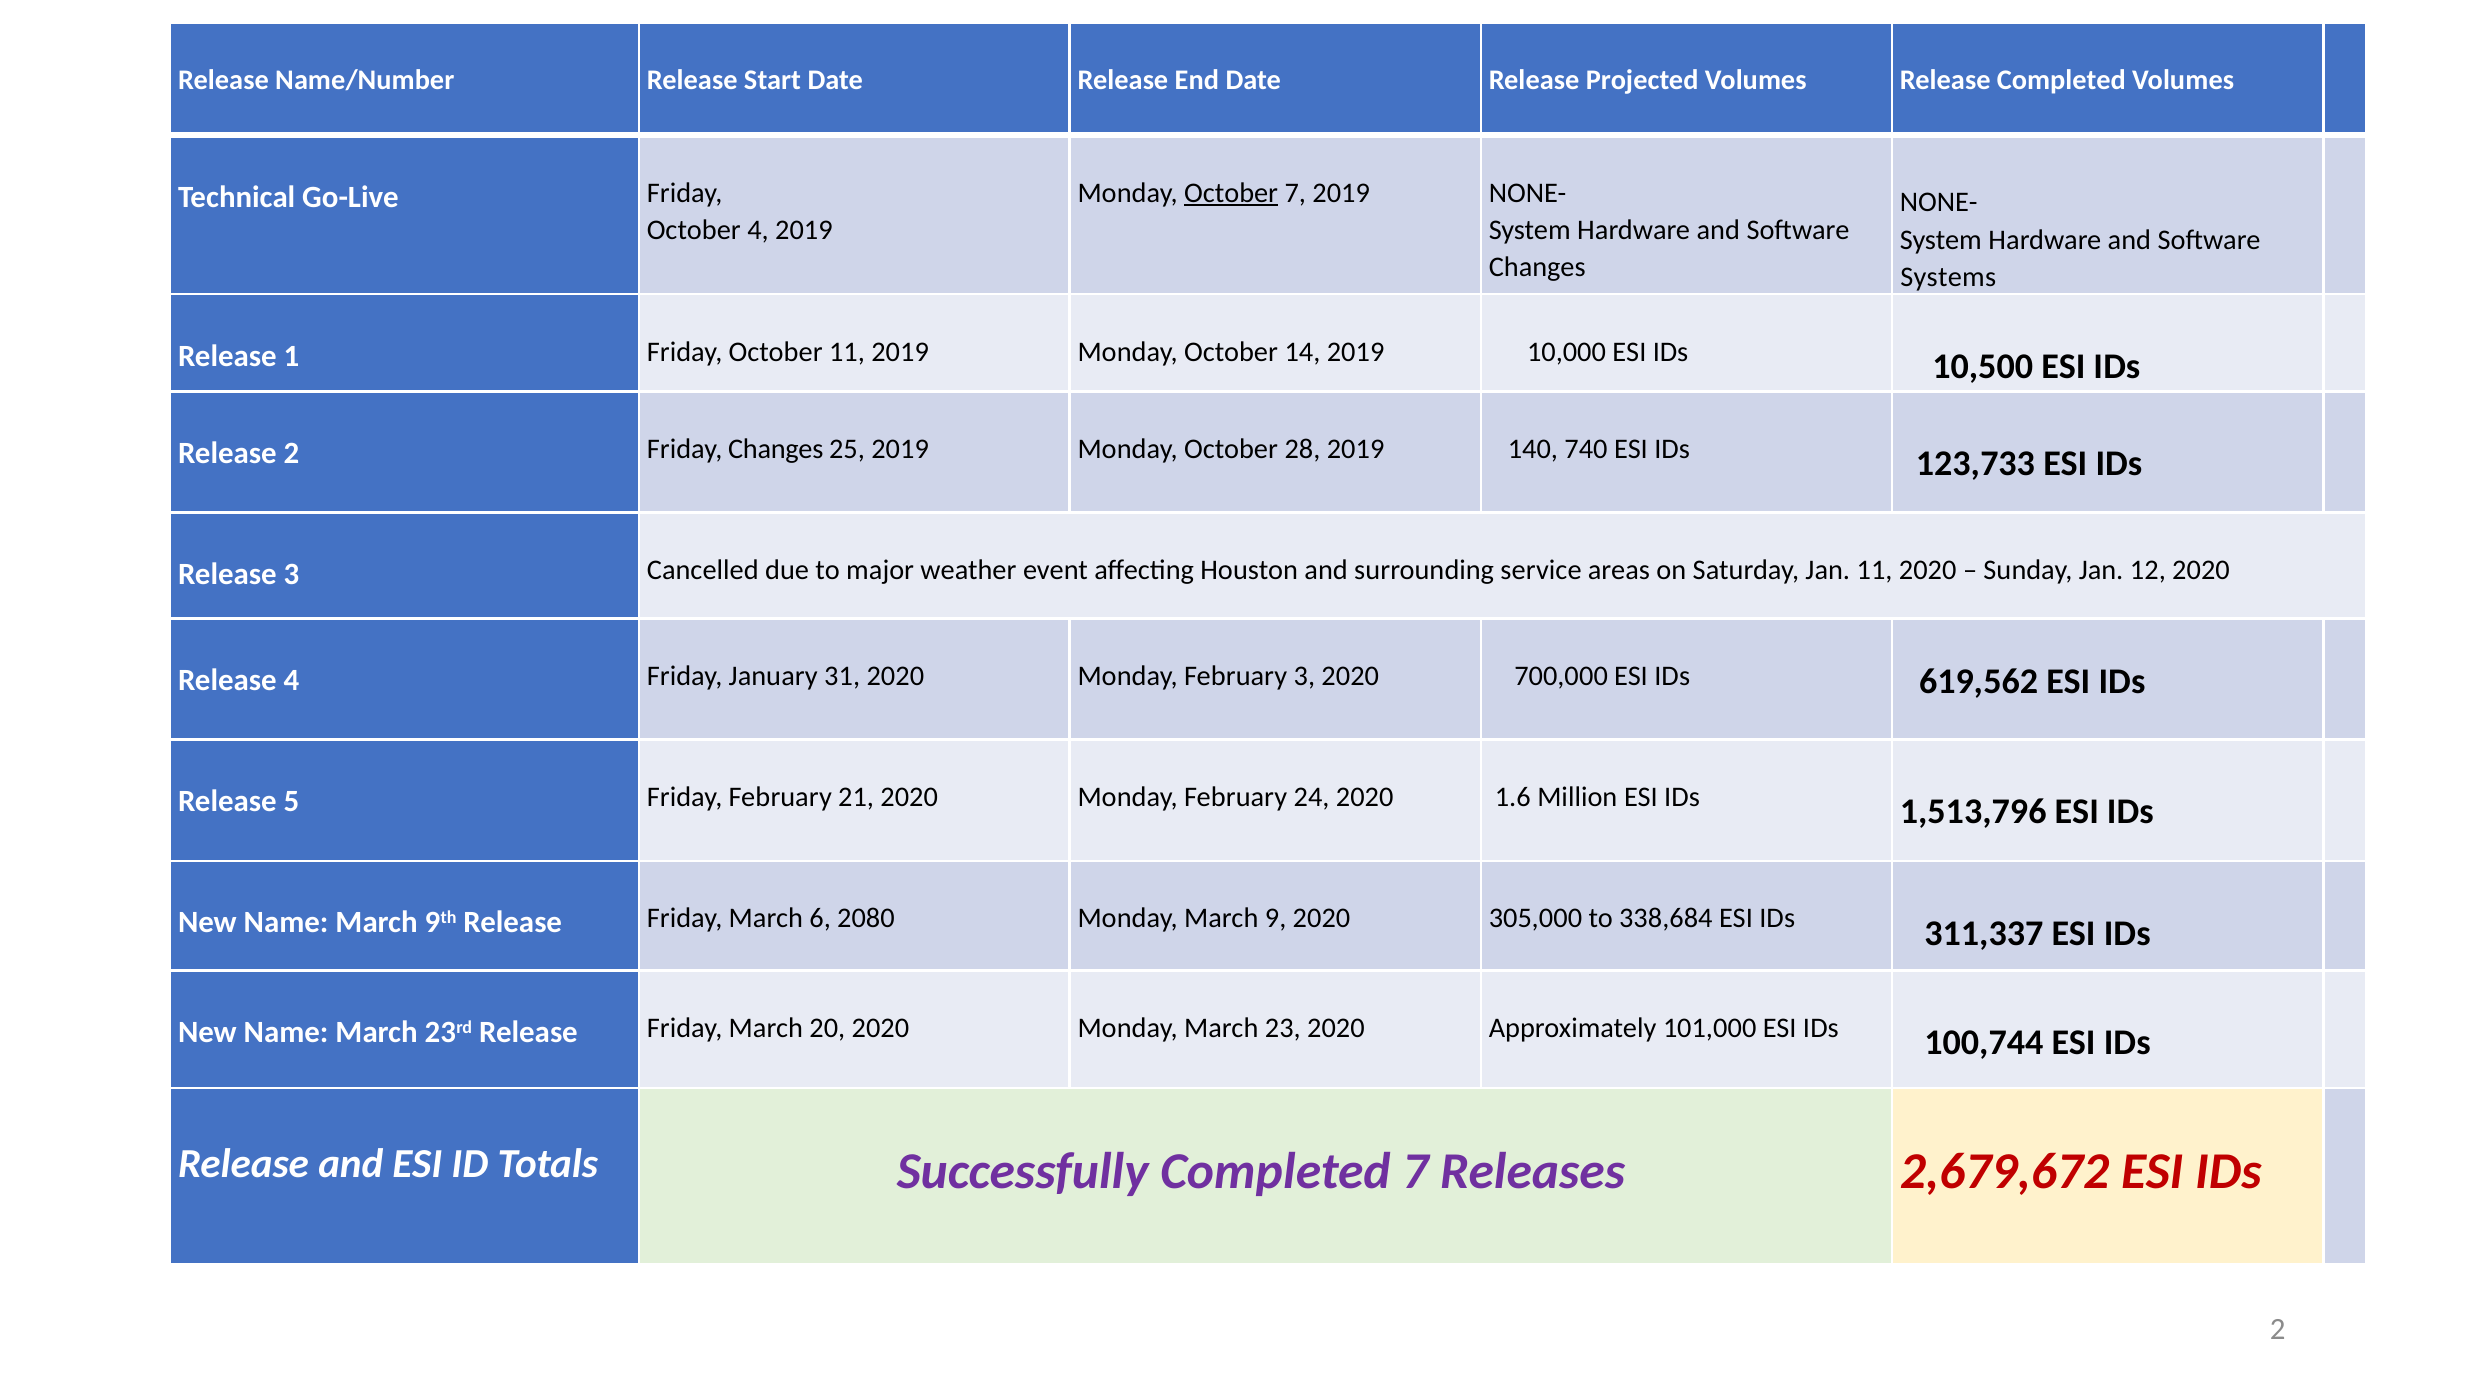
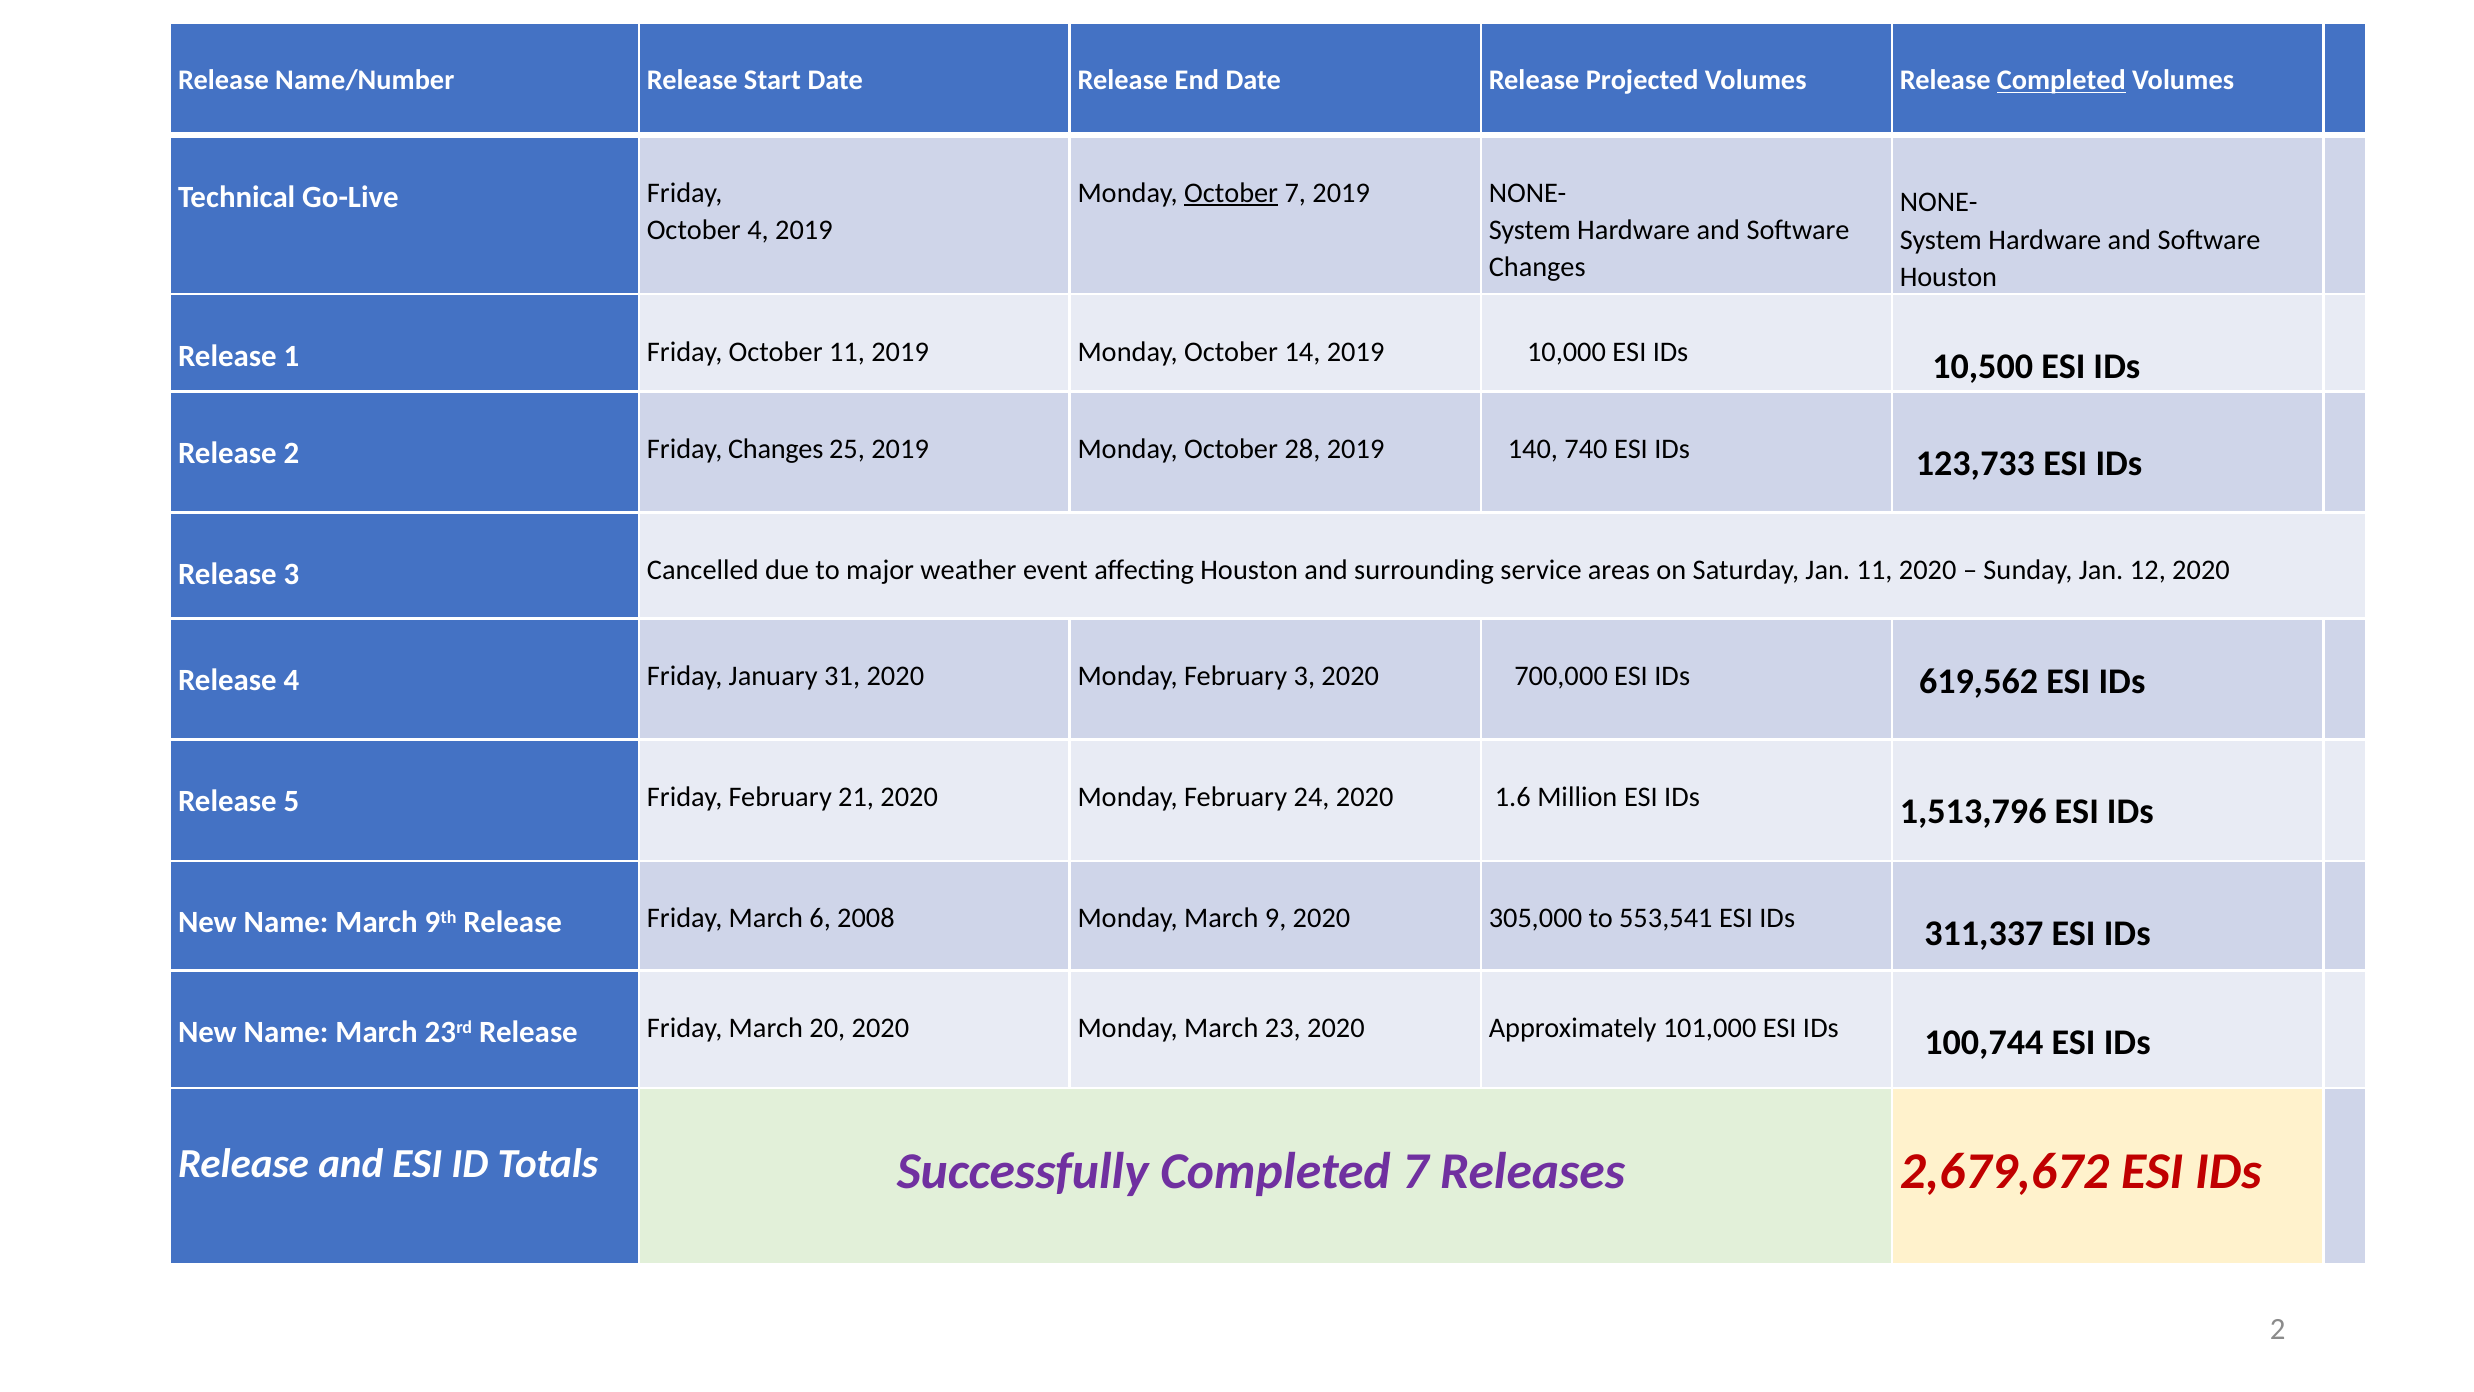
Completed at (2061, 80) underline: none -> present
Systems at (1948, 277): Systems -> Houston
2080: 2080 -> 2008
338,684: 338,684 -> 553,541
